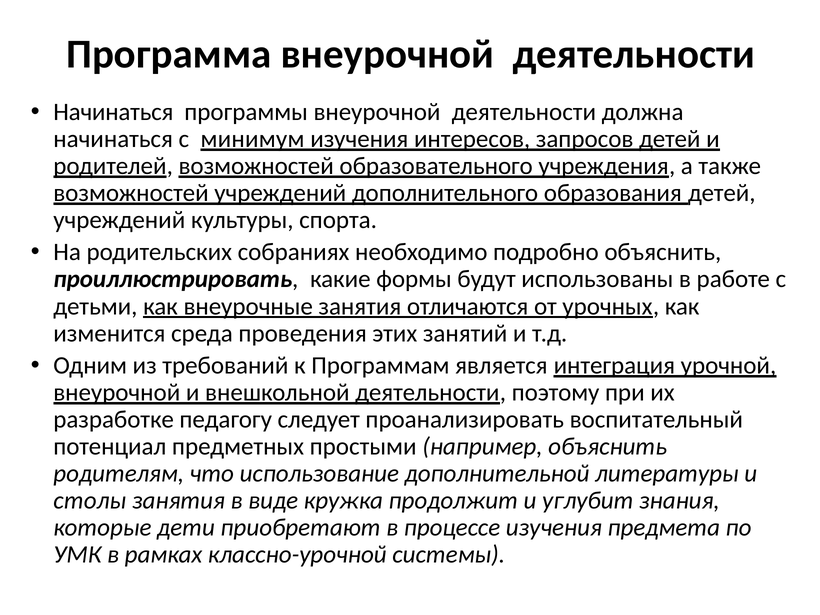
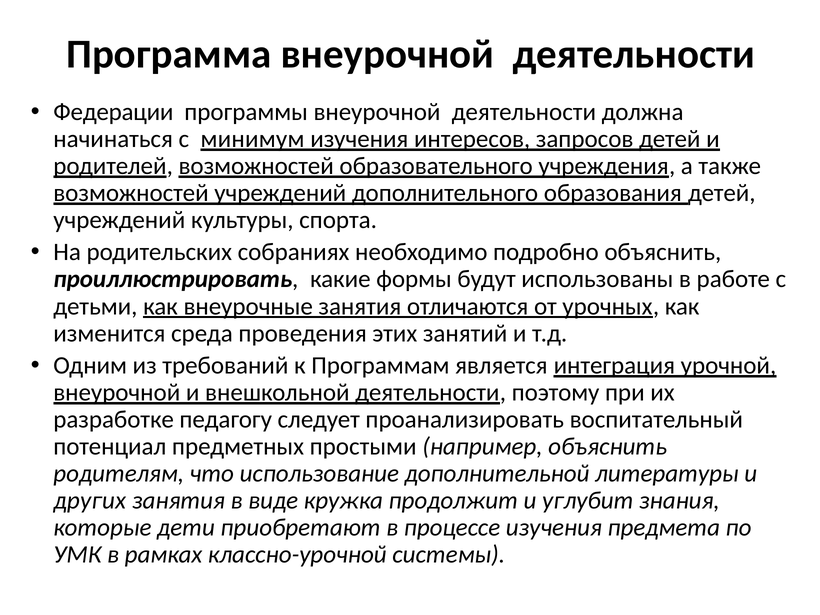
Начинаться at (113, 112): Начинаться -> Федерации
столы: столы -> других
